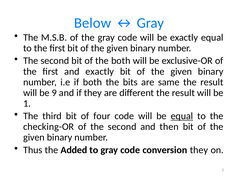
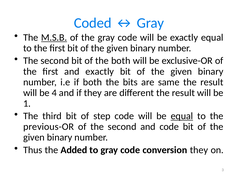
Below: Below -> Coded
M.S.B underline: none -> present
9: 9 -> 4
four: four -> step
checking-OR: checking-OR -> previous-OR
and then: then -> code
